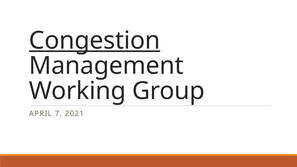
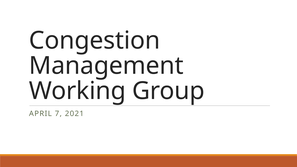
Congestion underline: present -> none
